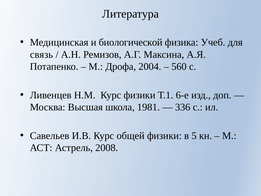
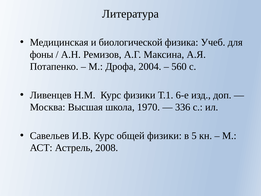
связь: связь -> фоны
1981: 1981 -> 1970
